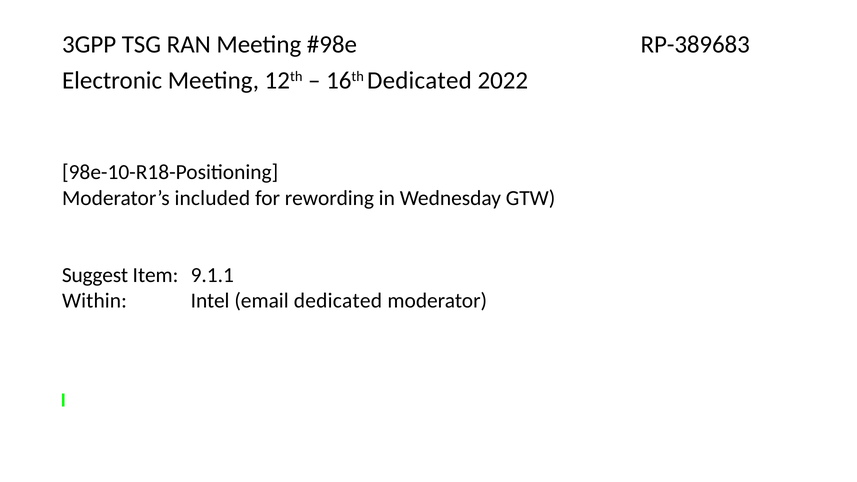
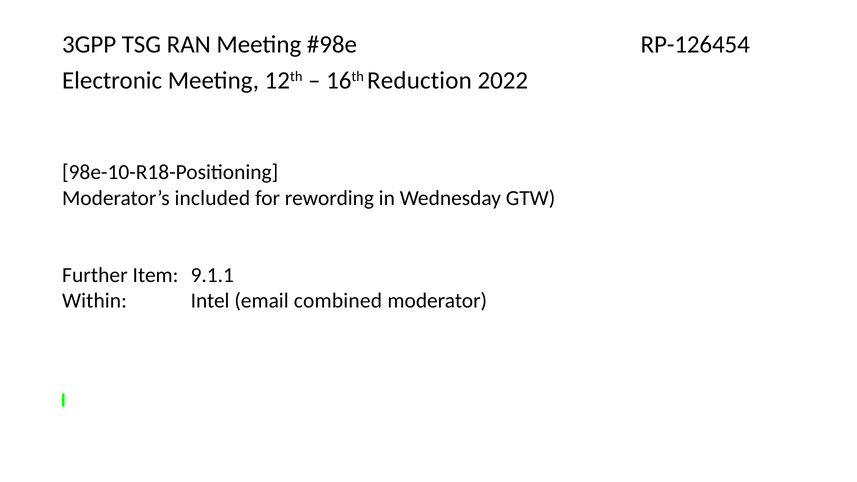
RP-389683: RP-389683 -> RP-126454
16th Dedicated: Dedicated -> Reduction
Suggest: Suggest -> Further
email dedicated: dedicated -> combined
